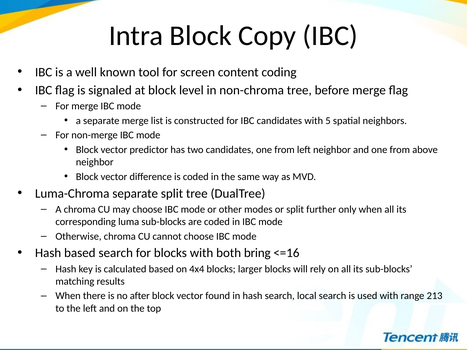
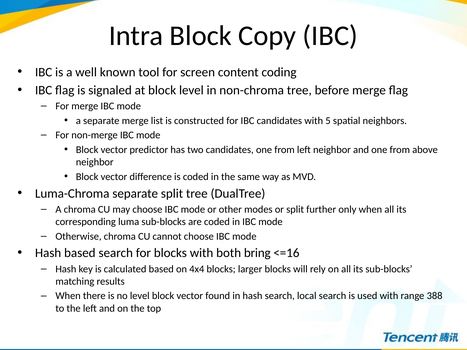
no after: after -> level
213: 213 -> 388
